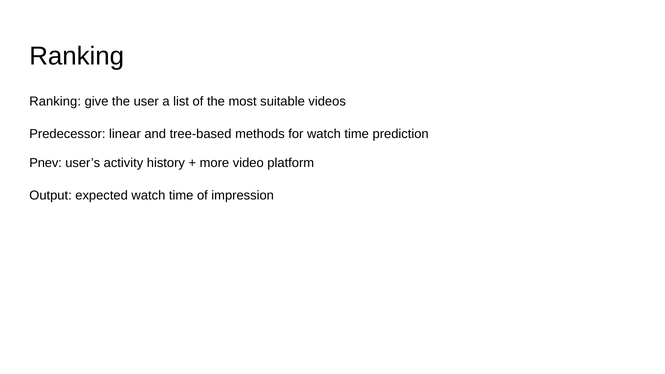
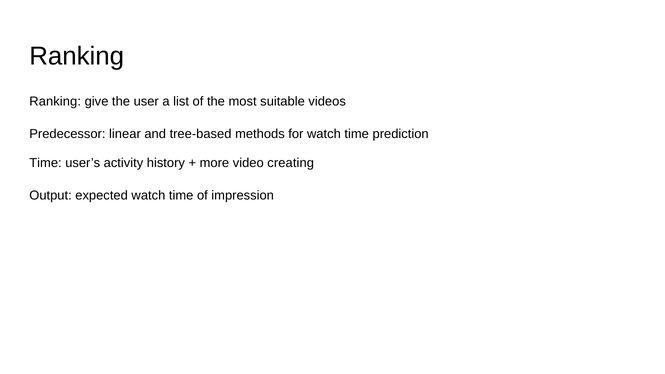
Pnev at (46, 163): Pnev -> Time
platform: platform -> creating
